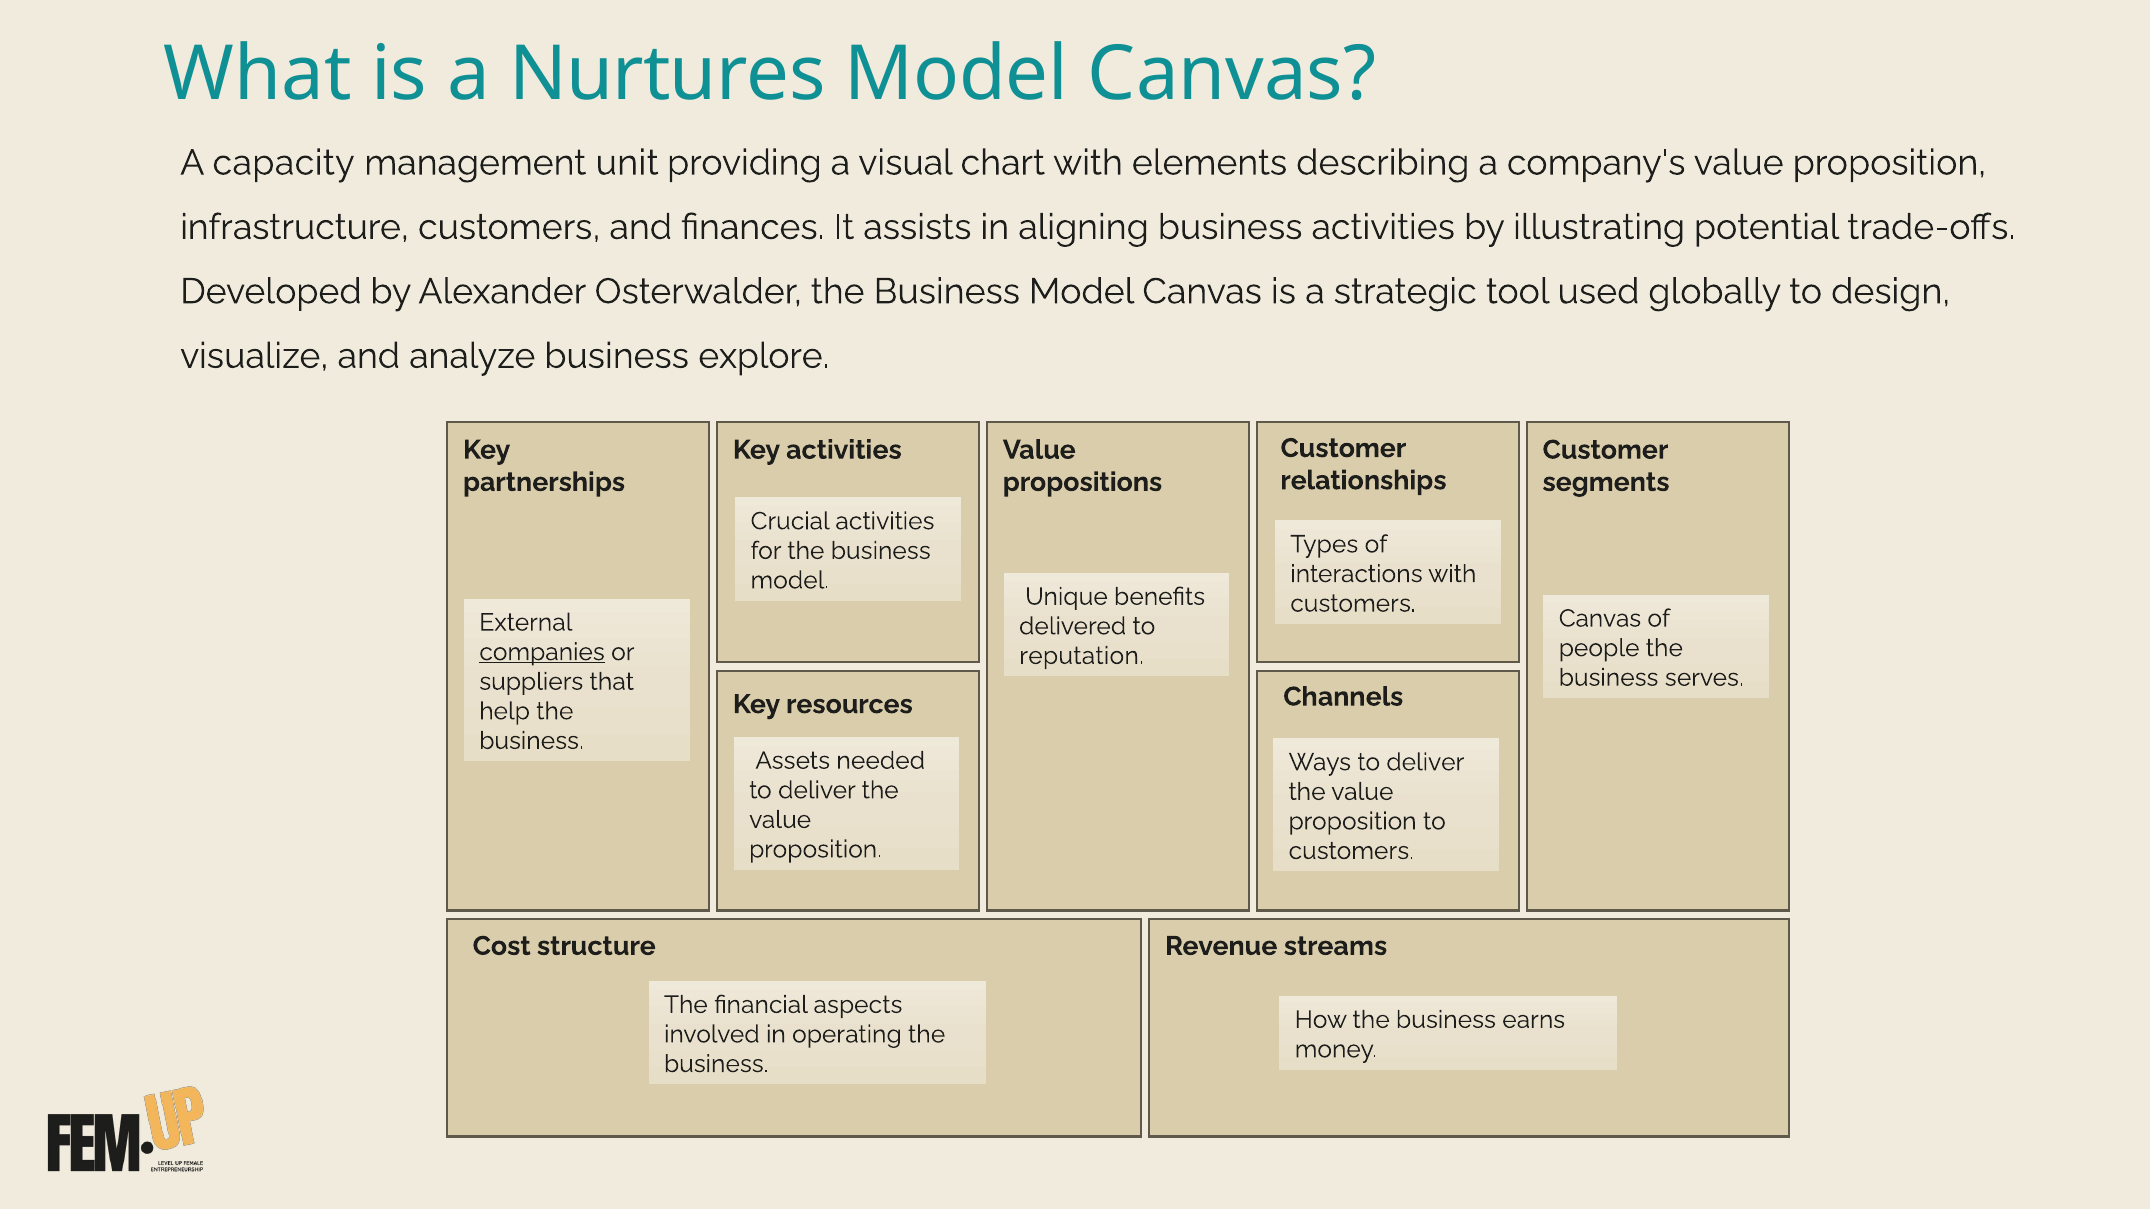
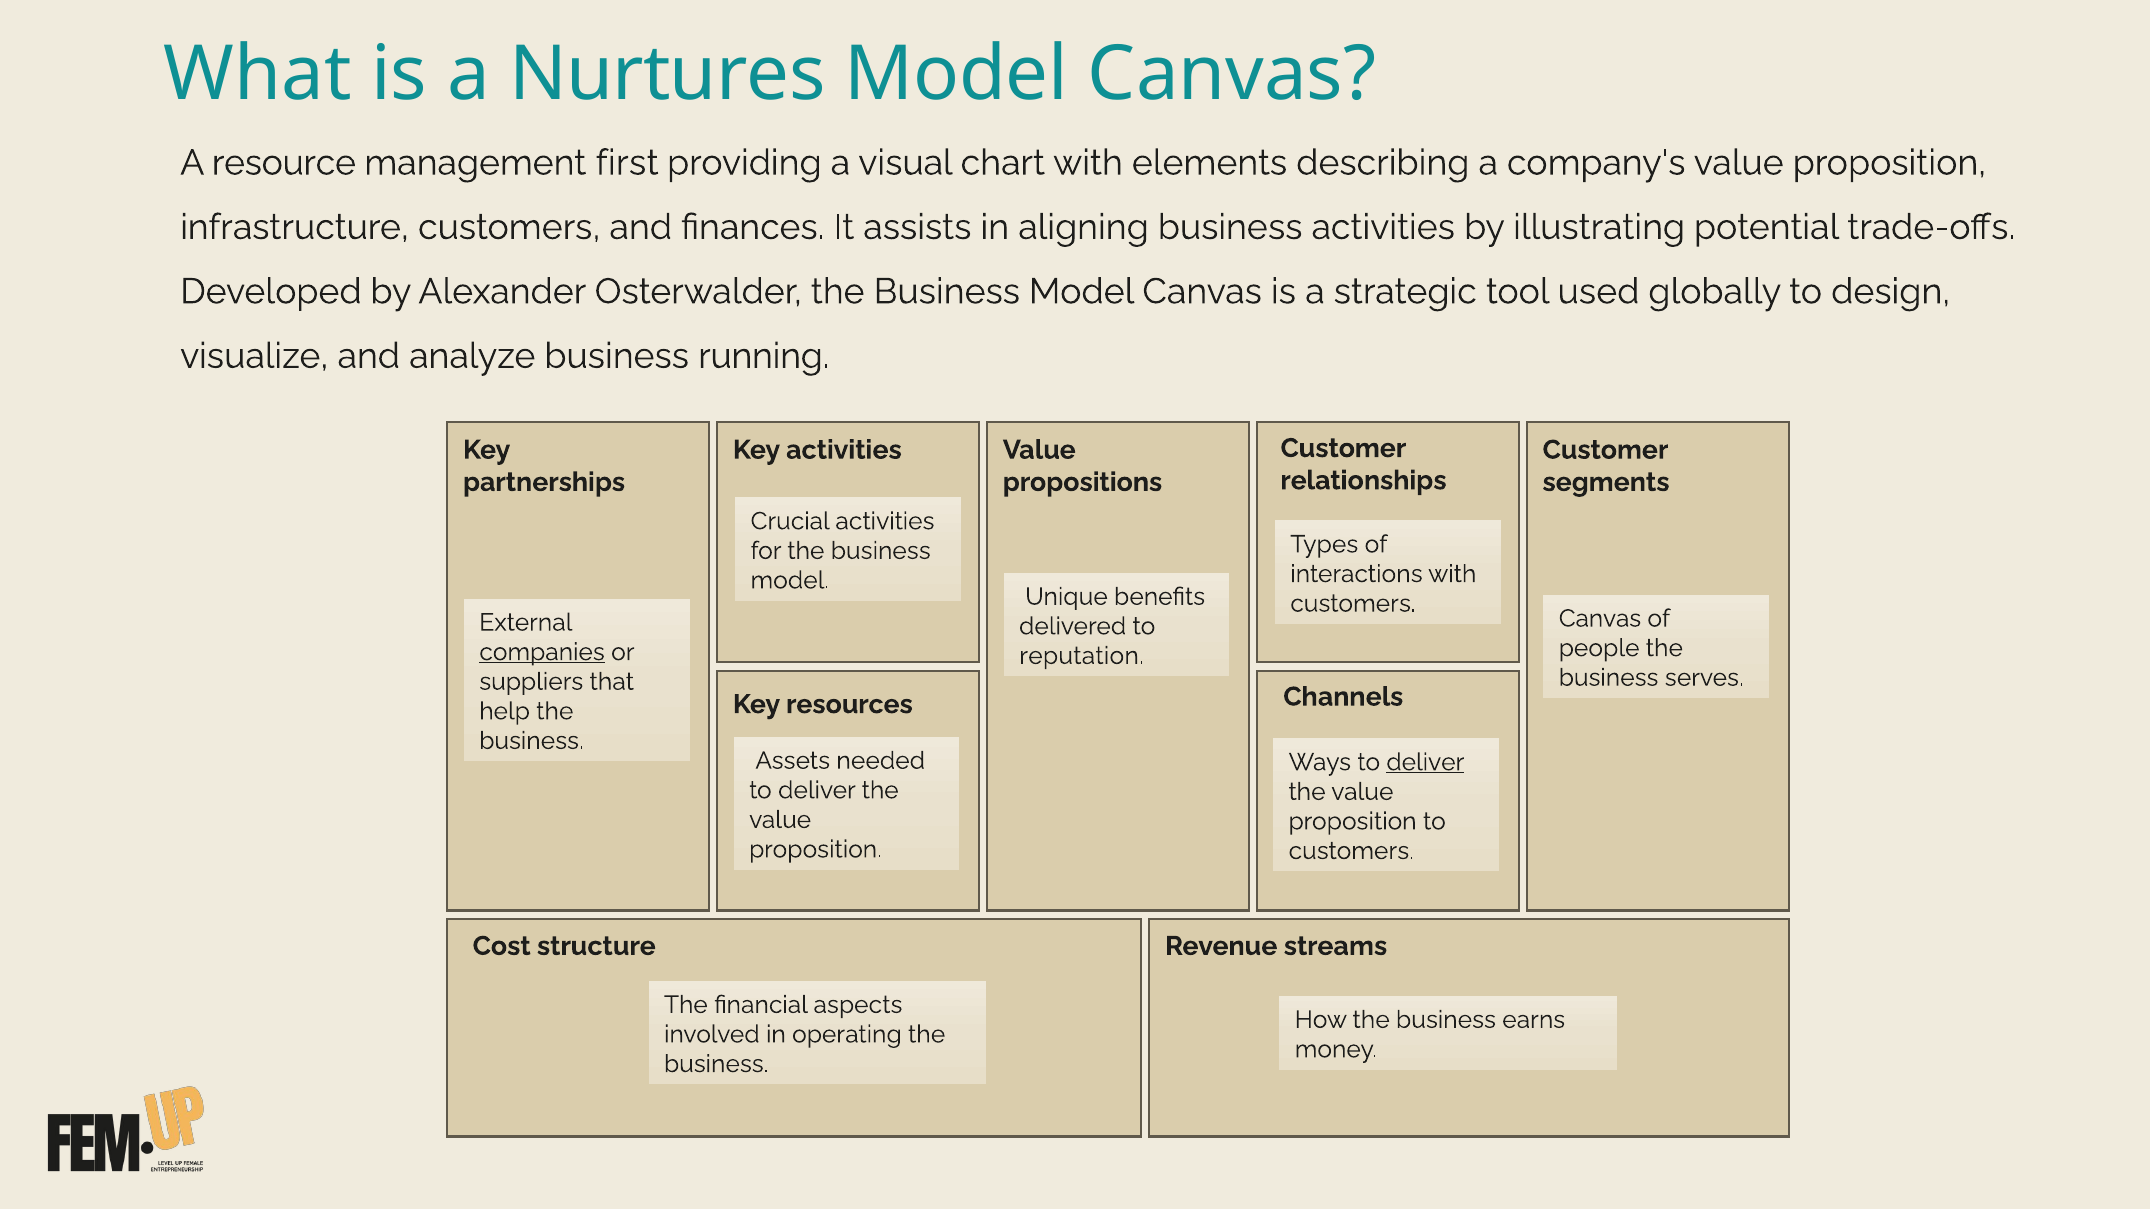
capacity: capacity -> resource
unit: unit -> first
explore: explore -> running
deliver at (1425, 762) underline: none -> present
